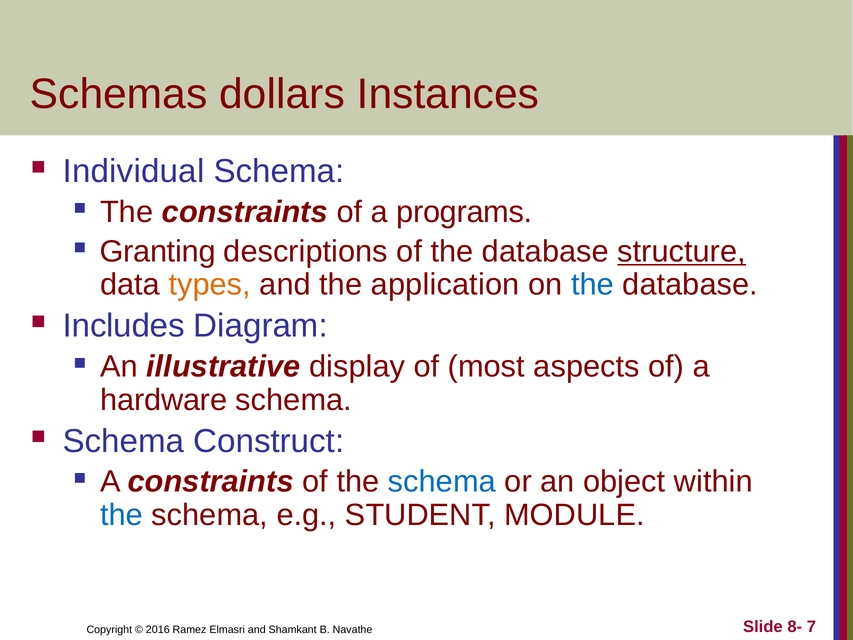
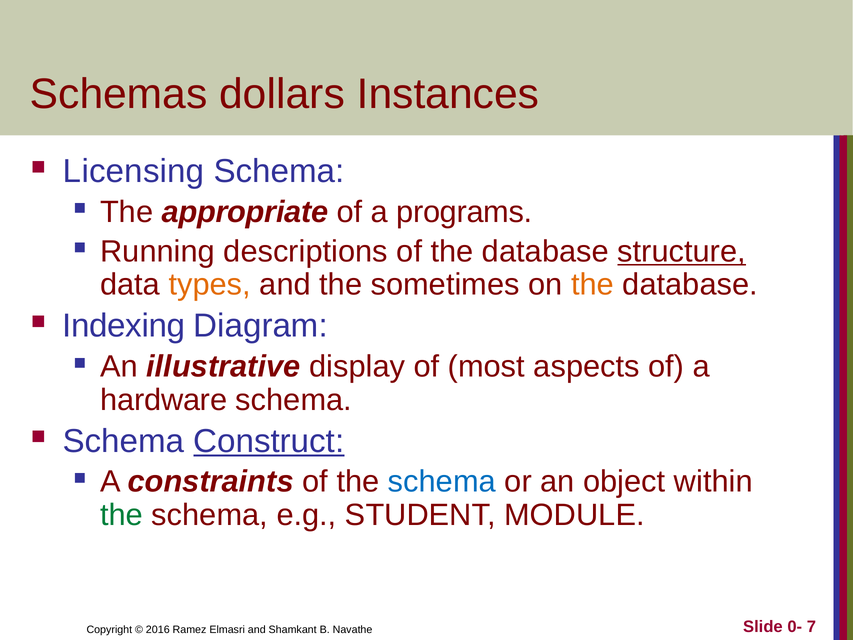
Individual: Individual -> Licensing
The constraints: constraints -> appropriate
Granting: Granting -> Running
application: application -> sometimes
the at (593, 285) colour: blue -> orange
Includes: Includes -> Indexing
Construct underline: none -> present
the at (122, 515) colour: blue -> green
8-: 8- -> 0-
